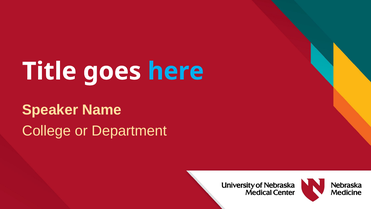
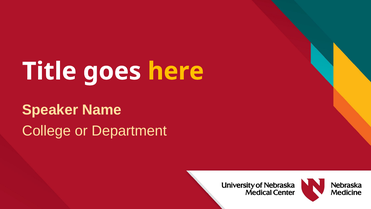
here colour: light blue -> yellow
